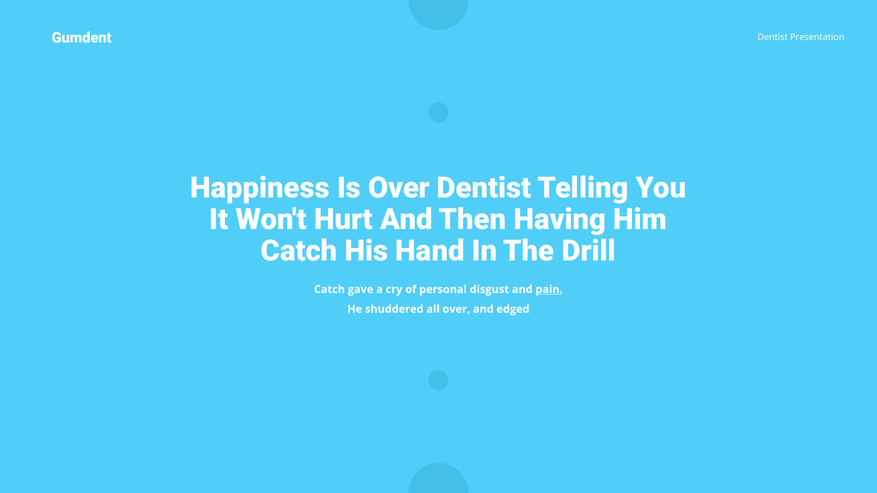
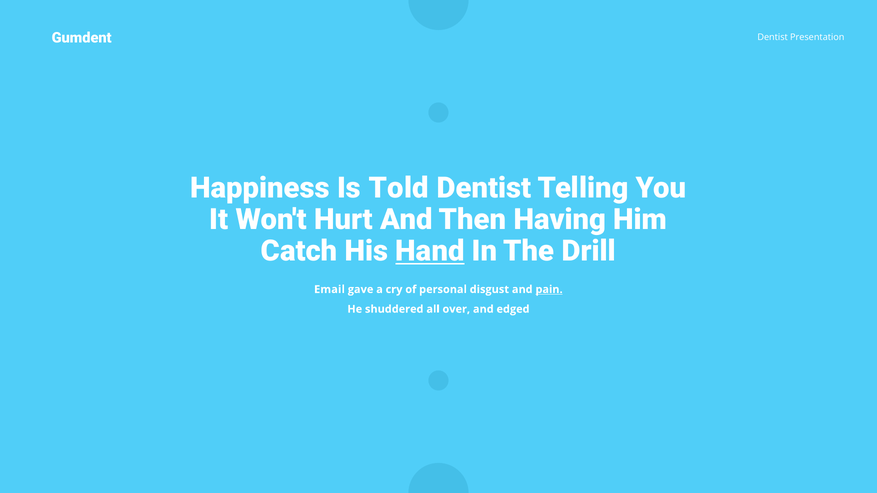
Is Over: Over -> Told
Hand underline: none -> present
Catch at (329, 290): Catch -> Email
